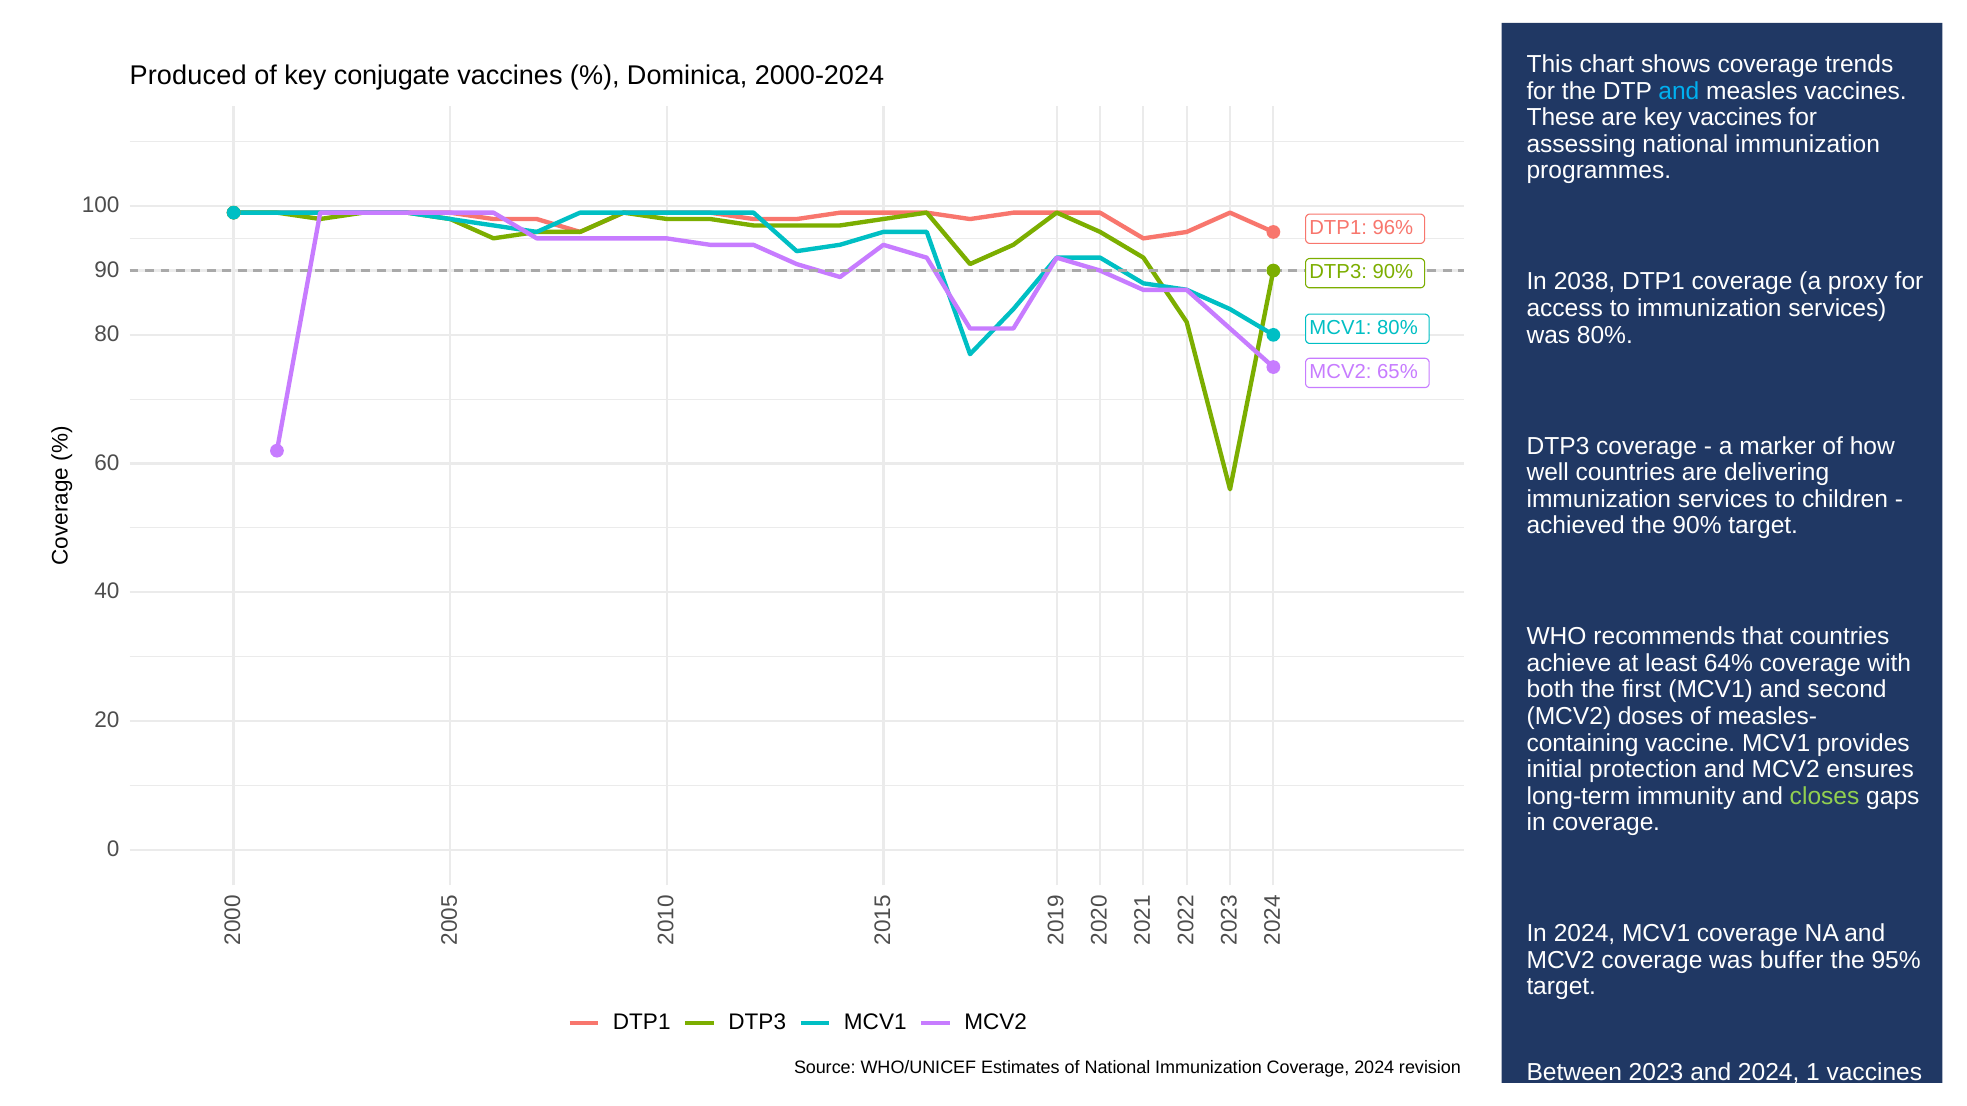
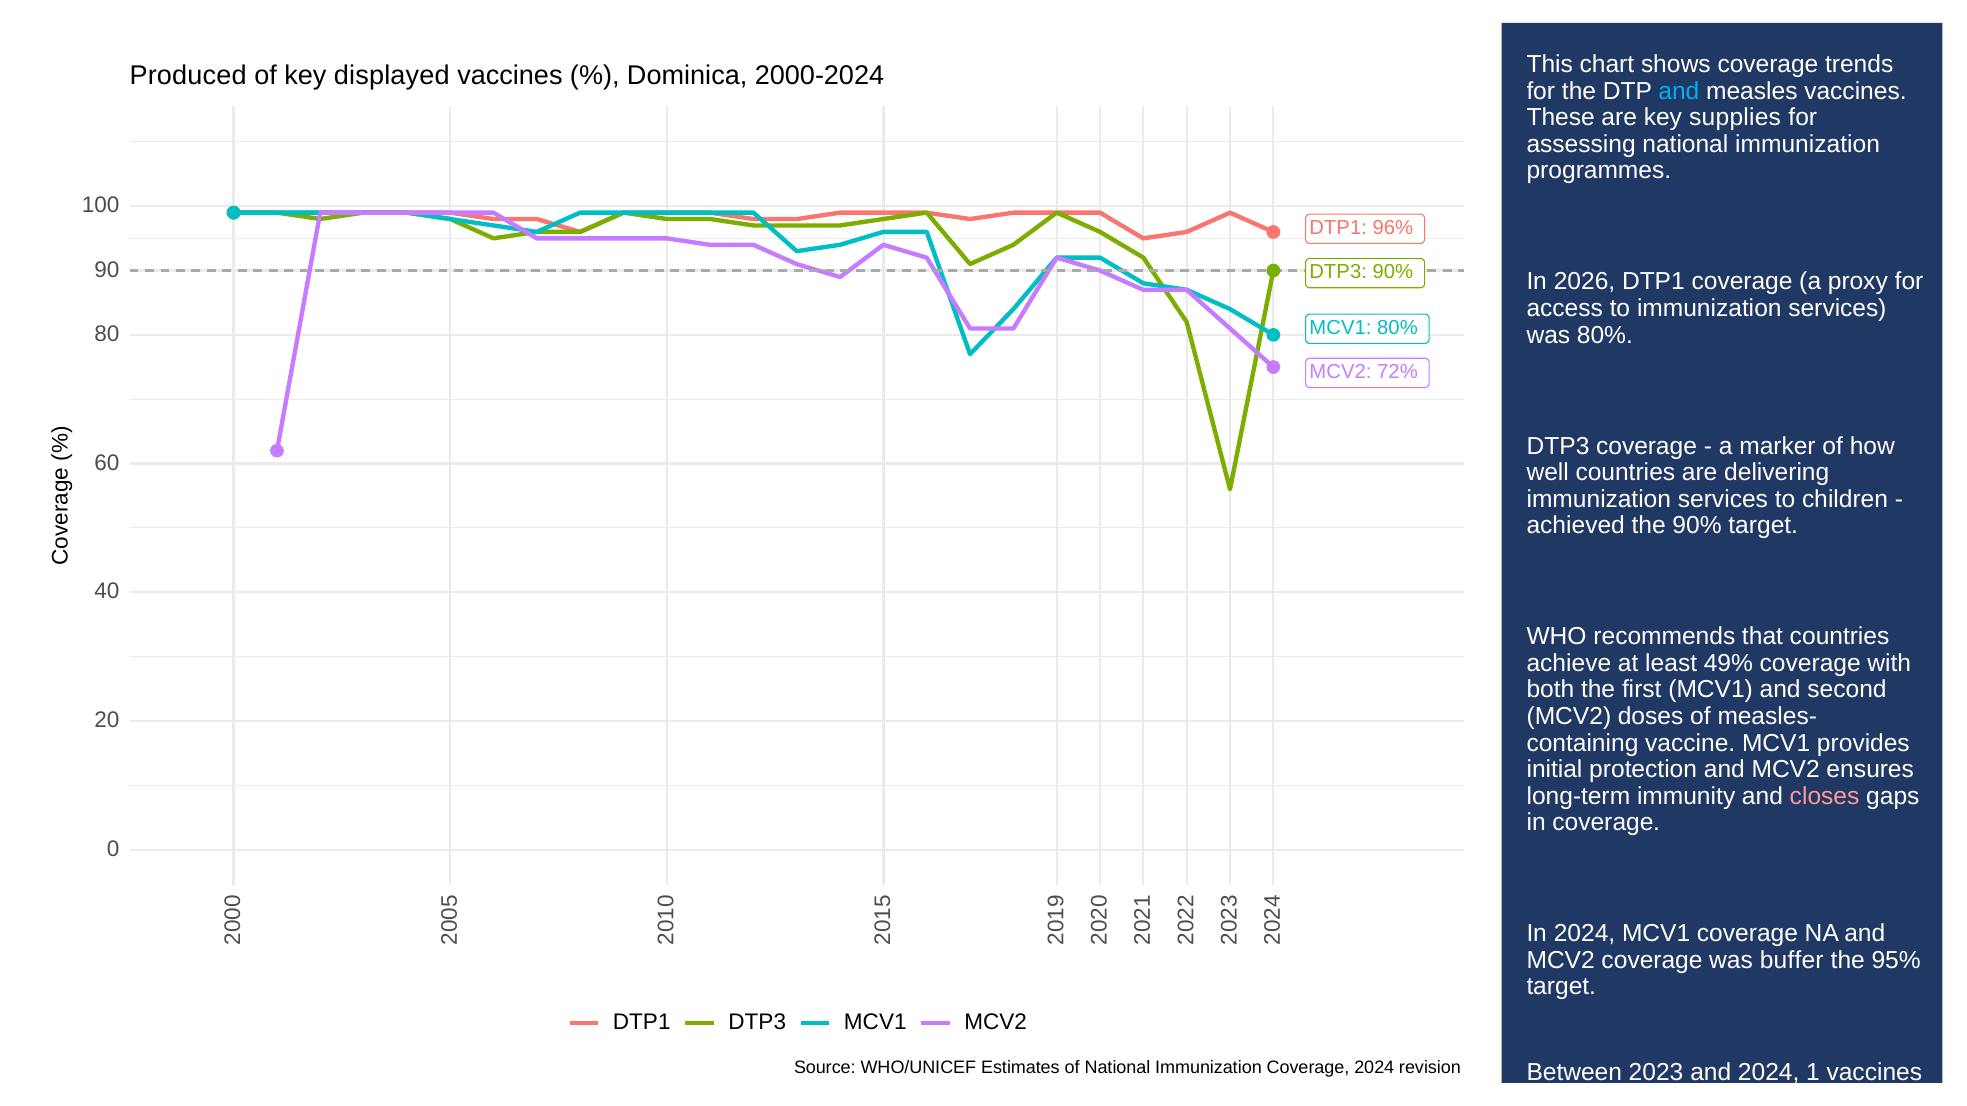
conjugate: conjugate -> displayed
key vaccines: vaccines -> supplies
2038: 2038 -> 2026
65%: 65% -> 72%
64%: 64% -> 49%
closes colour: light green -> pink
